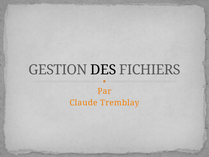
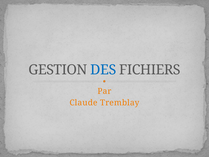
DES colour: black -> blue
